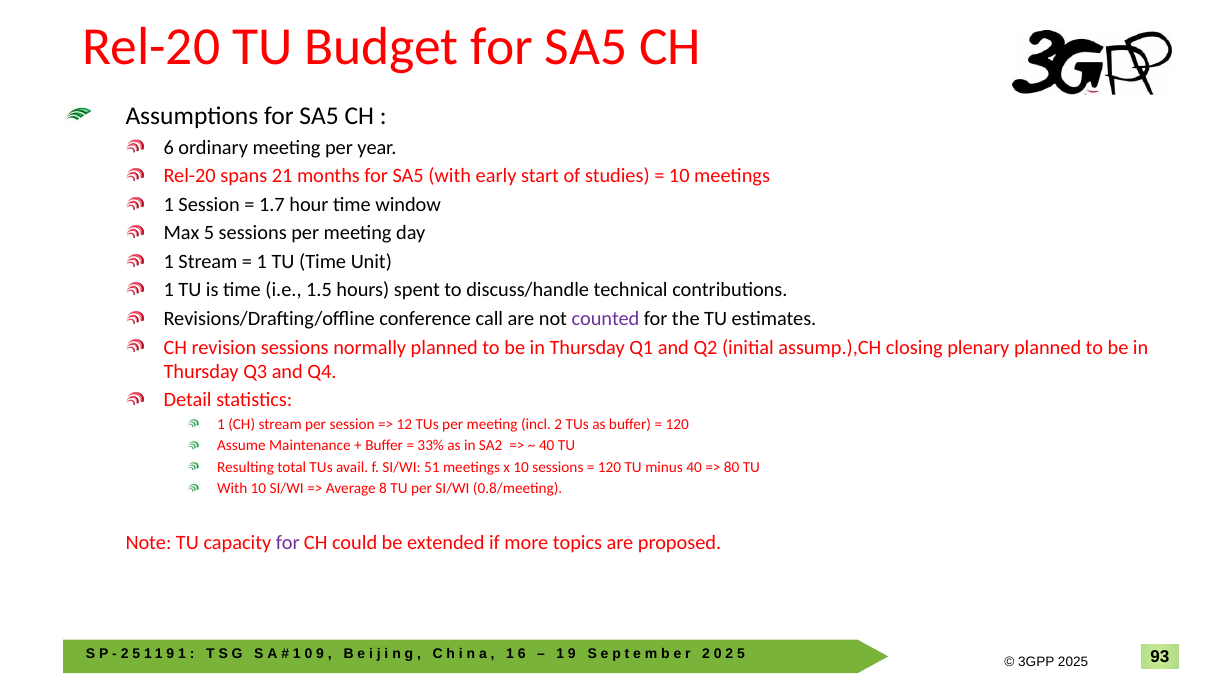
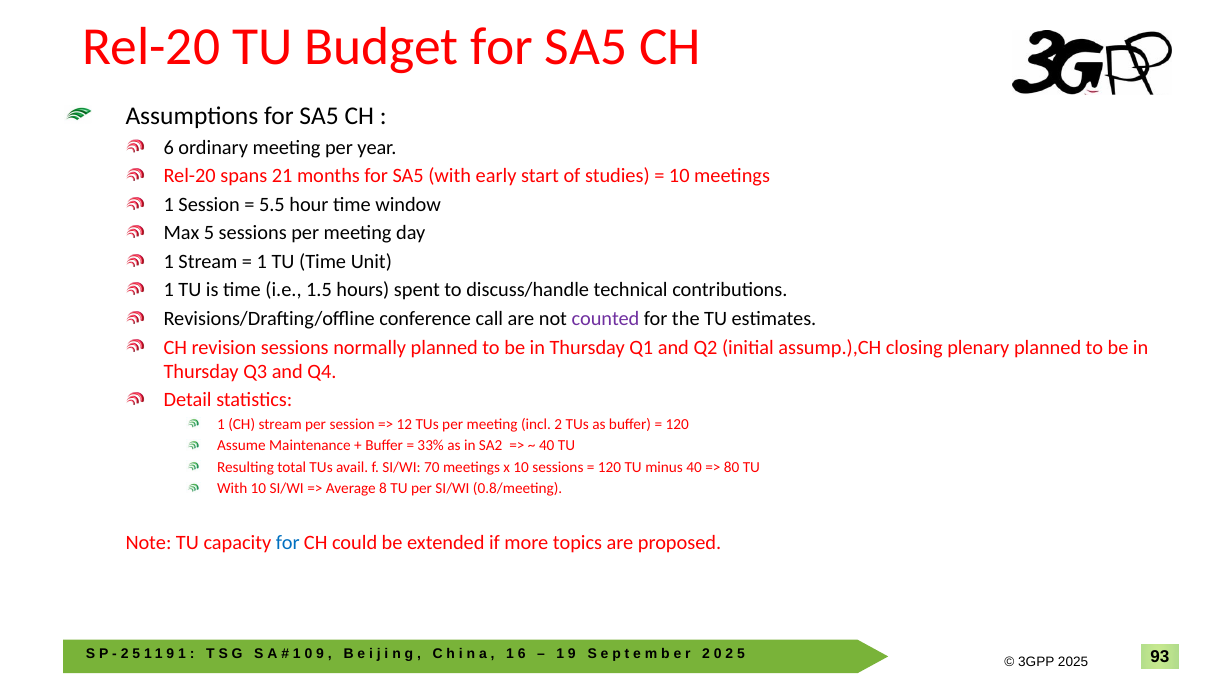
1.7: 1.7 -> 5.5
51: 51 -> 70
for at (288, 543) colour: purple -> blue
